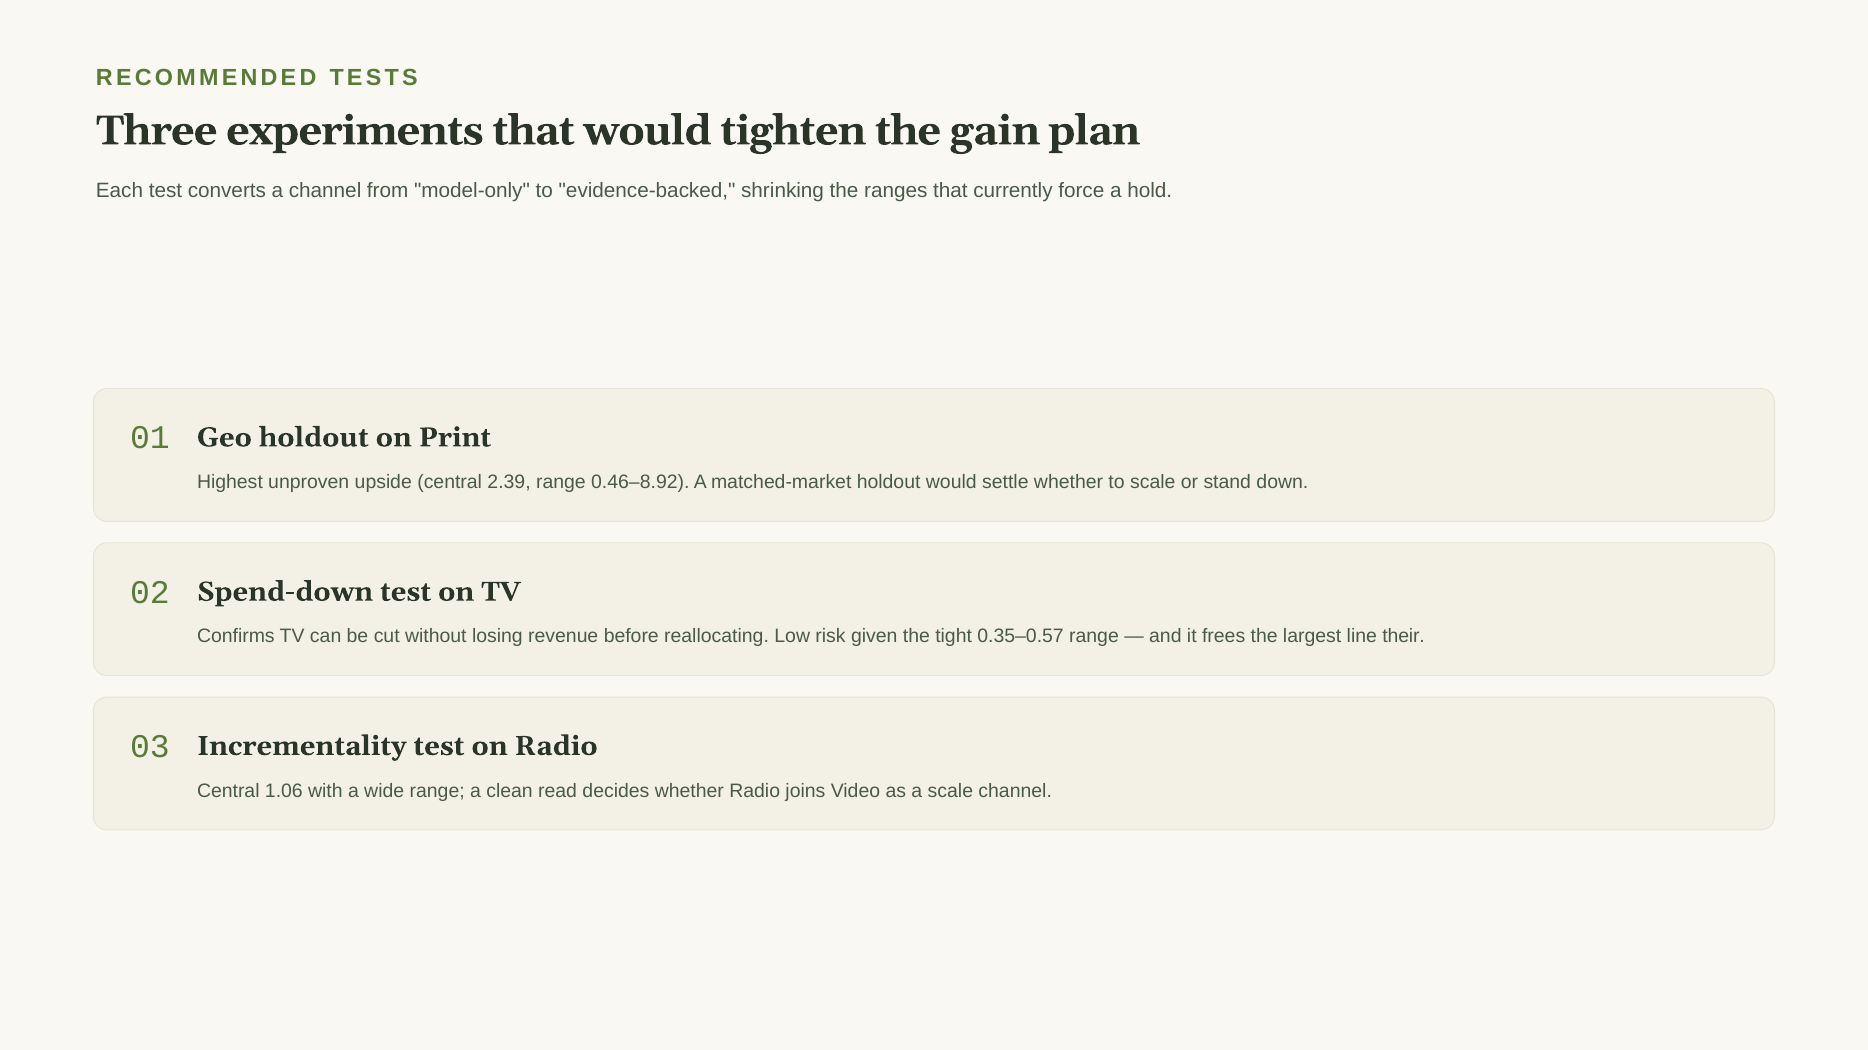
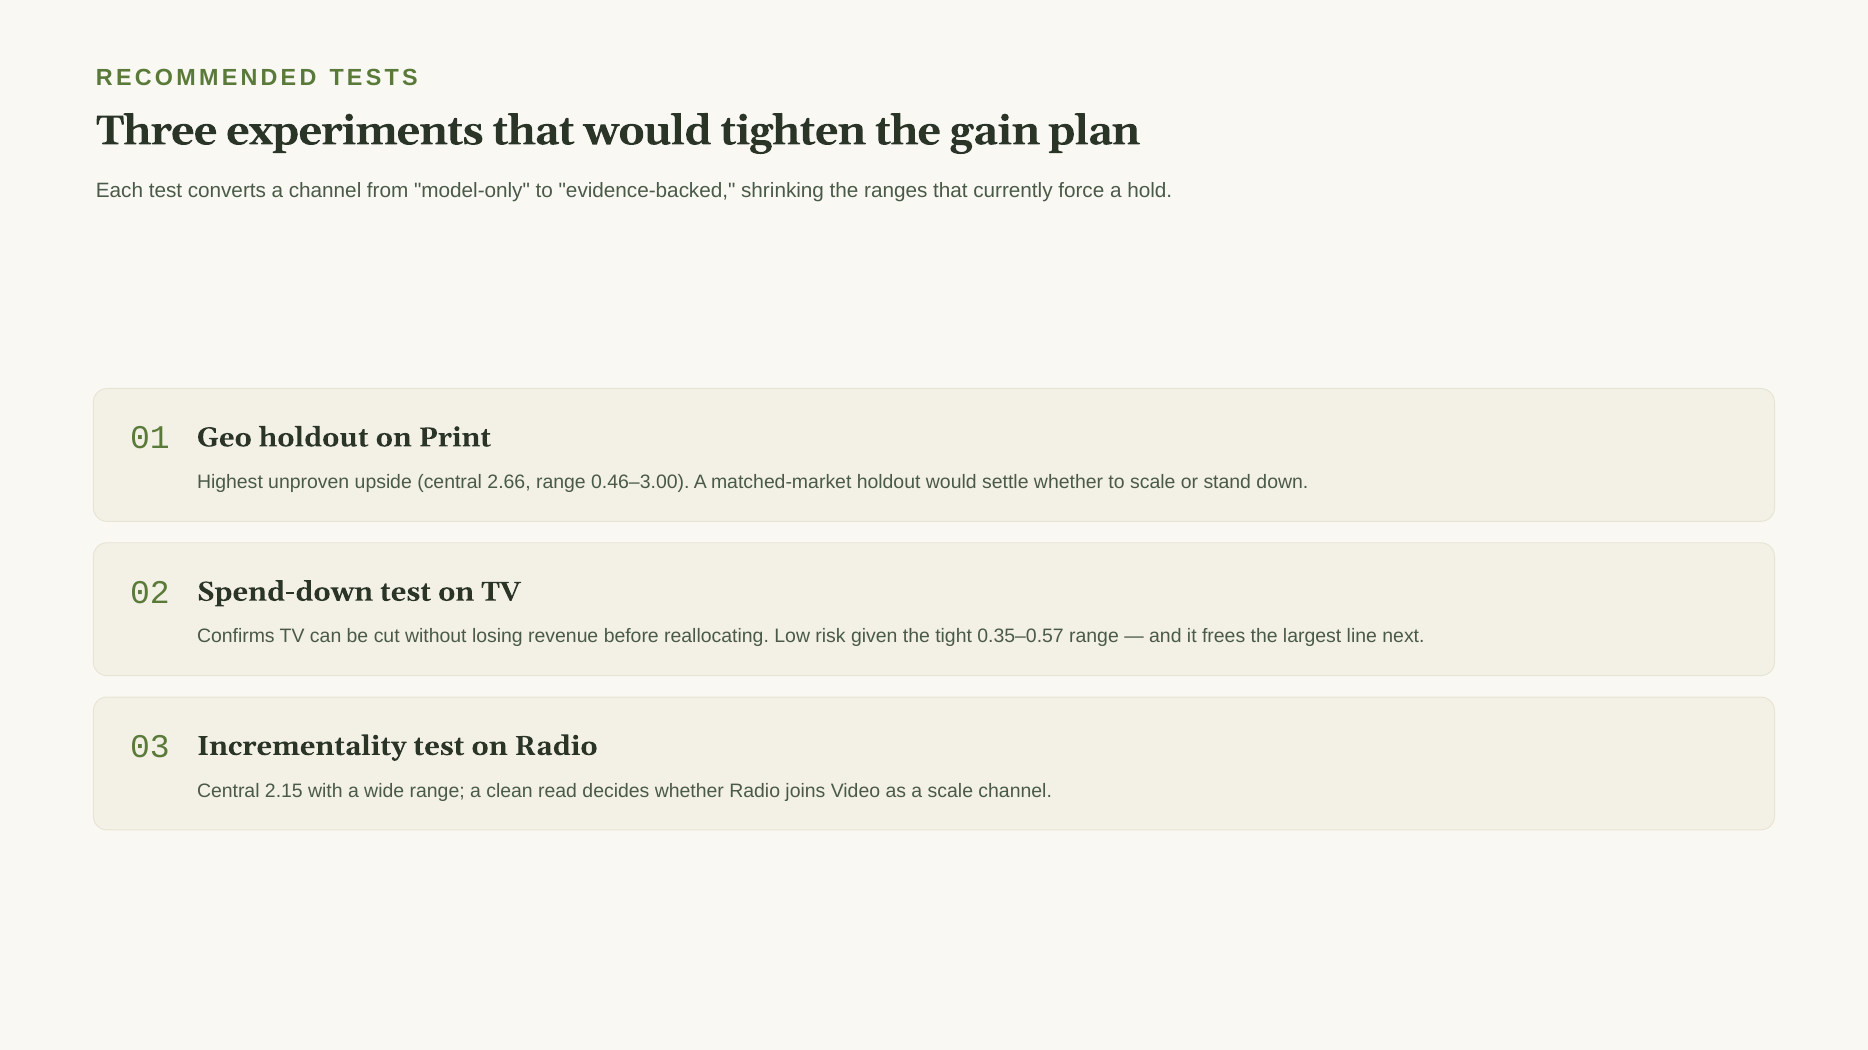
2.39: 2.39 -> 2.66
0.46–8.92: 0.46–8.92 -> 0.46–3.00
their: their -> next
1.06: 1.06 -> 2.15
